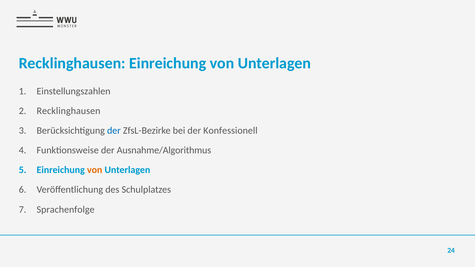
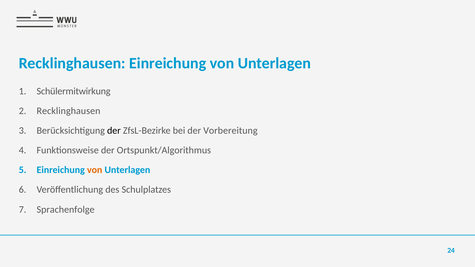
Einstellungszahlen: Einstellungszahlen -> Schülermitwirkung
der at (114, 131) colour: blue -> black
Konfessionell: Konfessionell -> Vorbereitung
Ausnahme/Algorithmus: Ausnahme/Algorithmus -> Ortspunkt/Algorithmus
